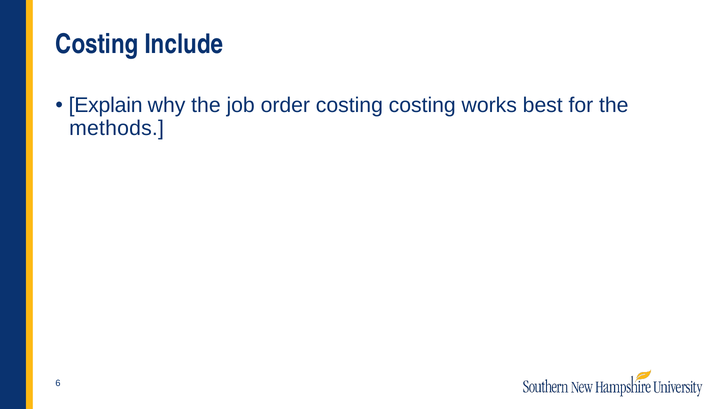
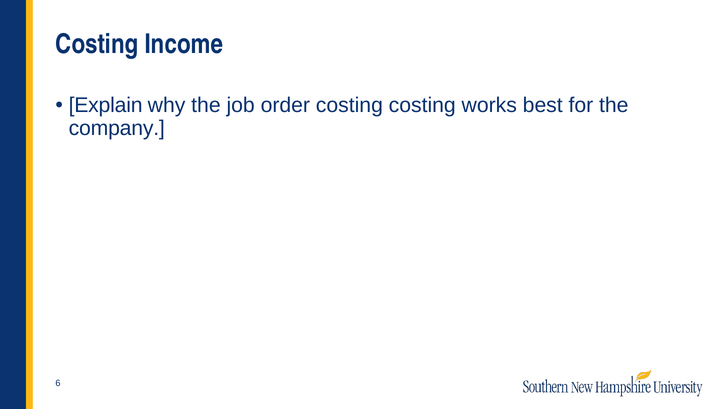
Include: Include -> Income
methods: methods -> company
